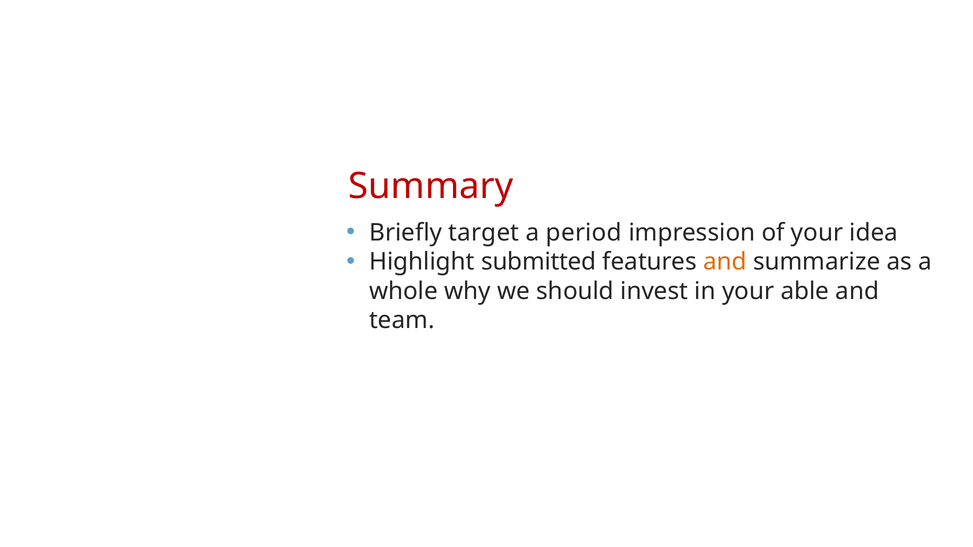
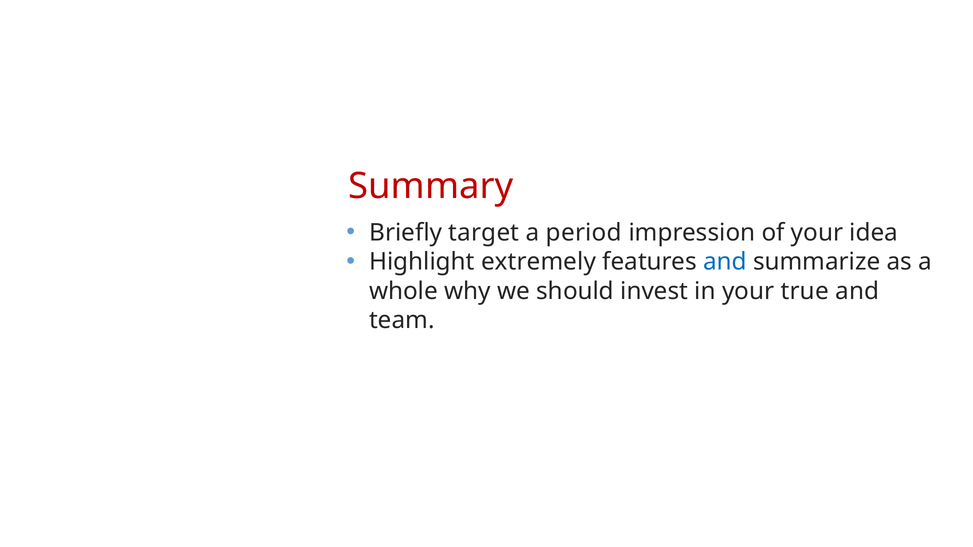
submitted: submitted -> extremely
and at (725, 262) colour: orange -> blue
able: able -> true
